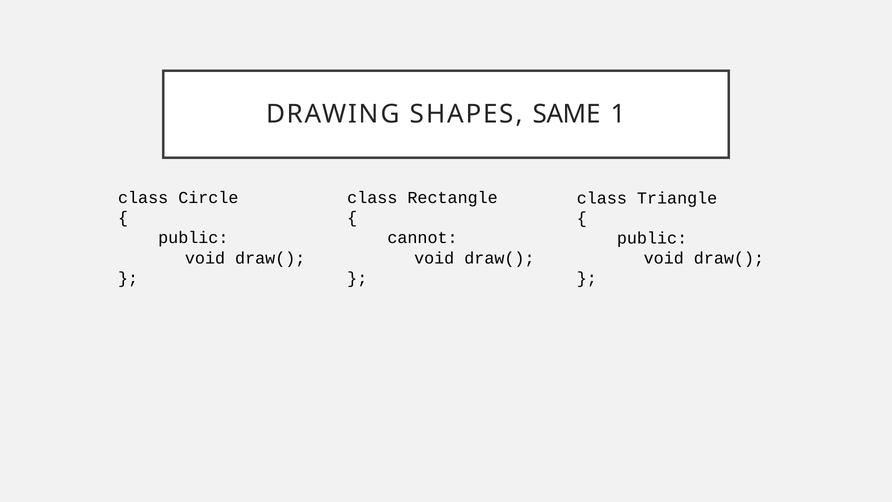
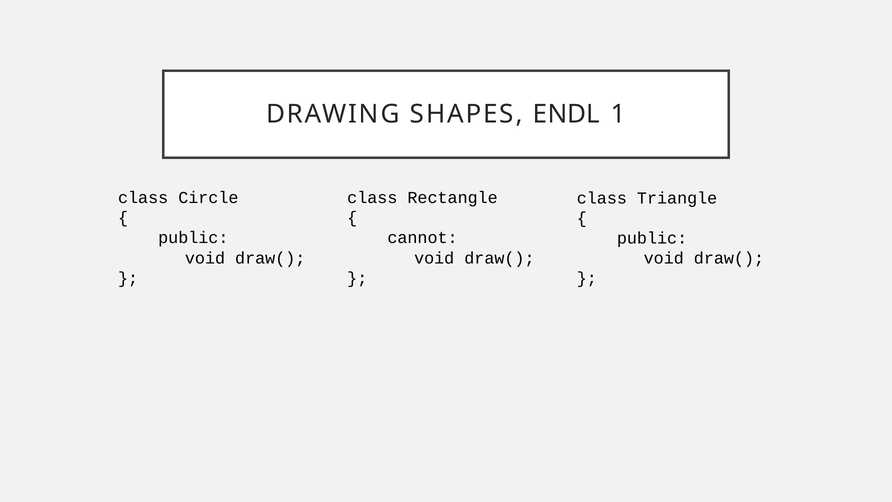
SAME: SAME -> ENDL
